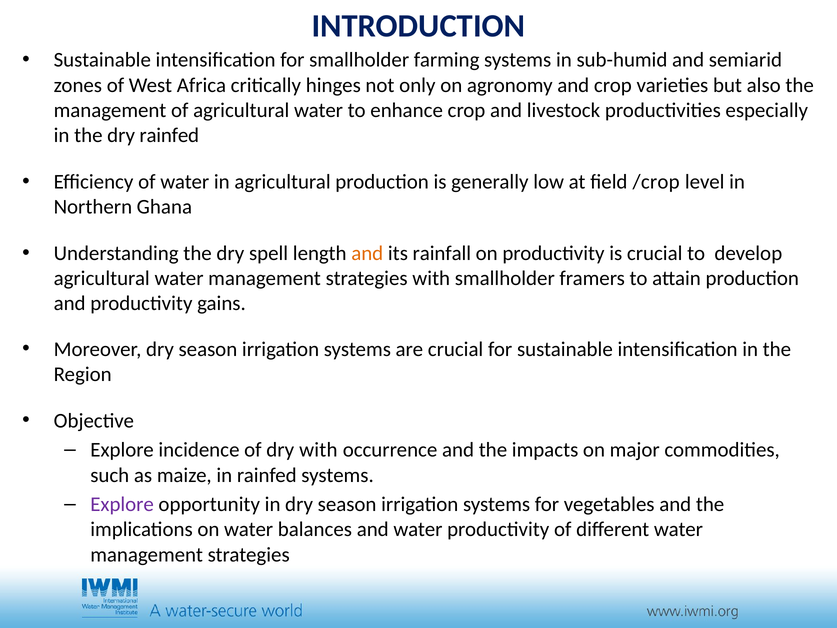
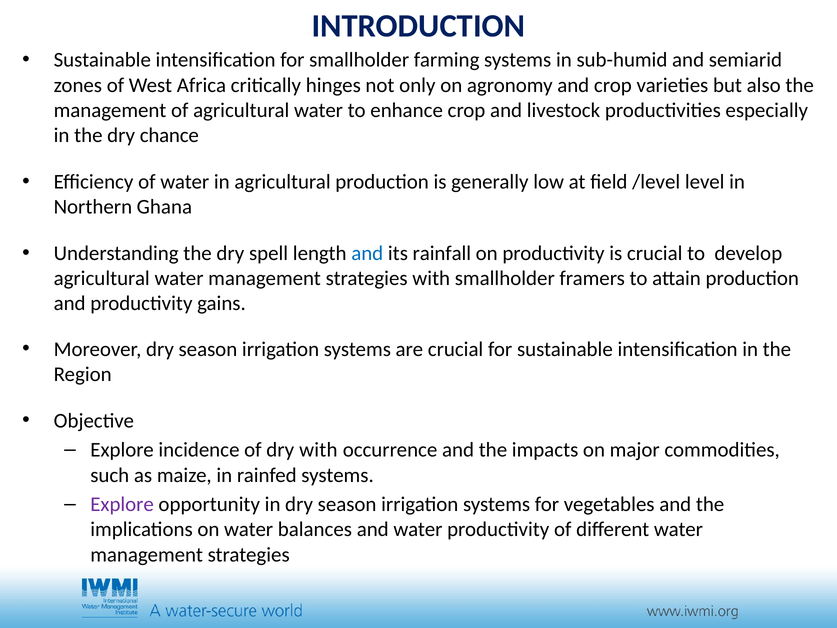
dry rainfed: rainfed -> chance
/crop: /crop -> /level
and at (367, 253) colour: orange -> blue
